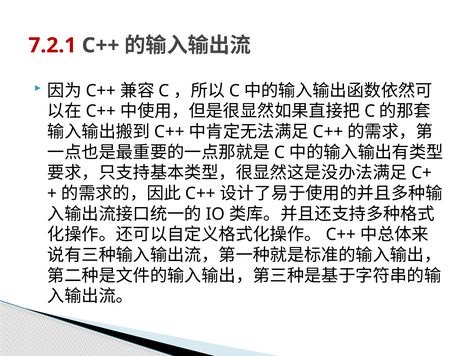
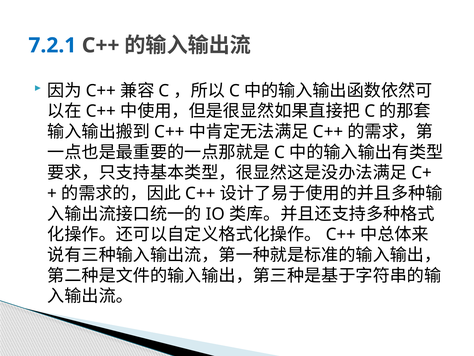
7.2.1 colour: red -> blue
